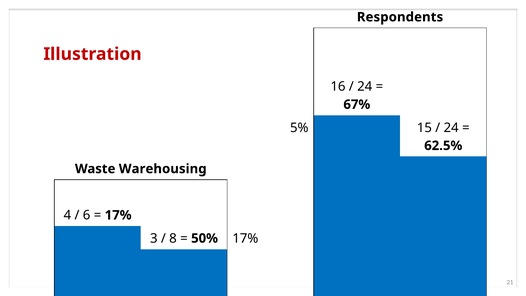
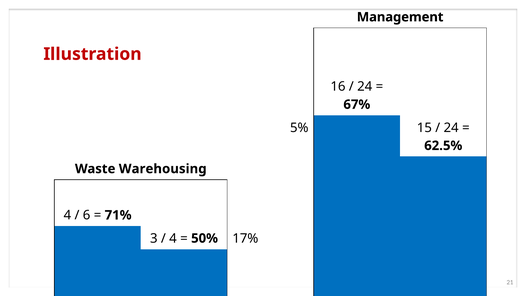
Respondents: Respondents -> Management
17% at (118, 215): 17% -> 71%
8 at (173, 238): 8 -> 4
